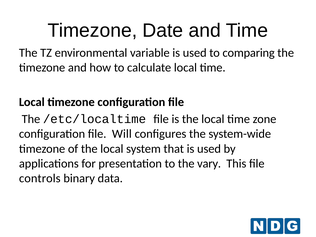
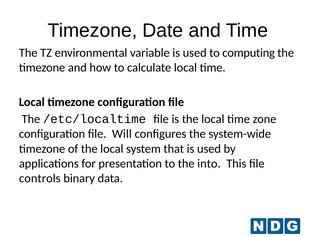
comparing: comparing -> computing
vary: vary -> into
